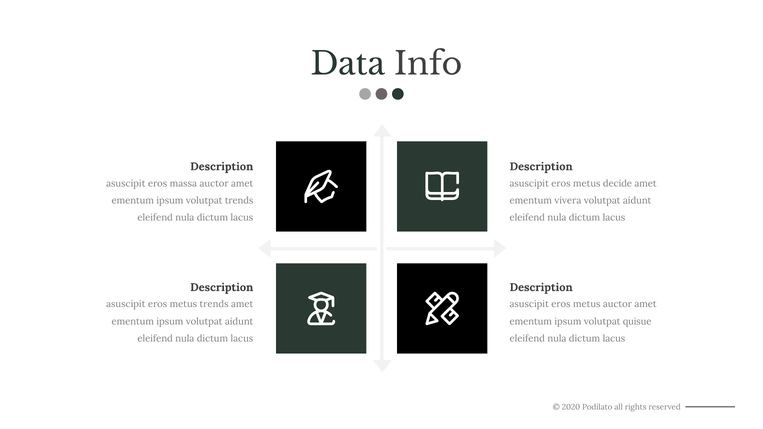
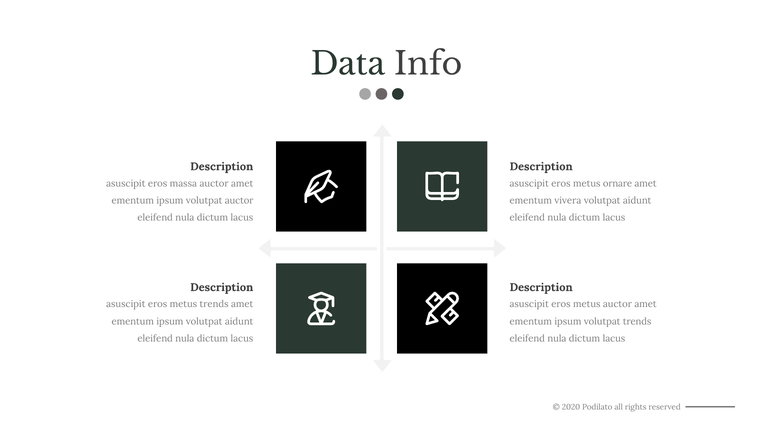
decide: decide -> ornare
volutpat trends: trends -> auctor
volutpat quisue: quisue -> trends
